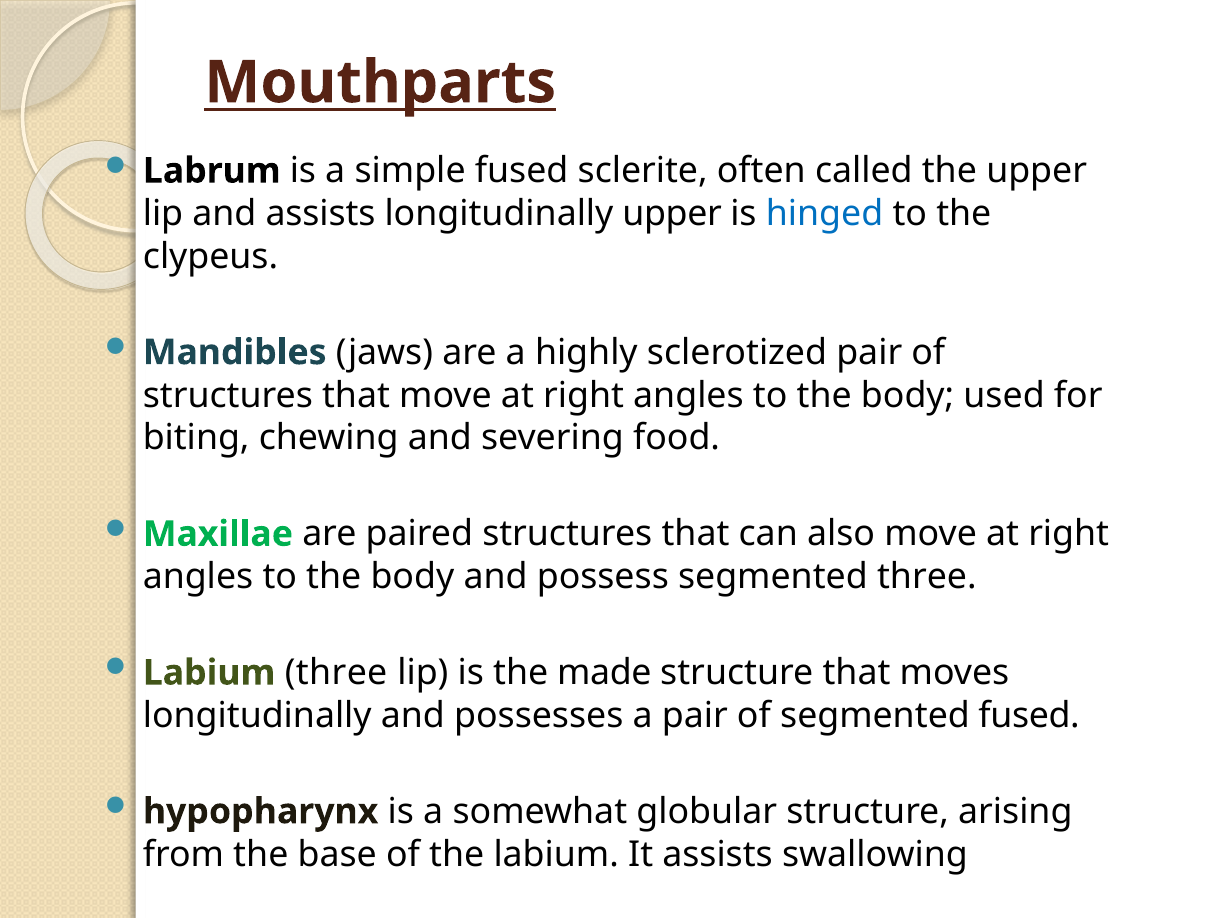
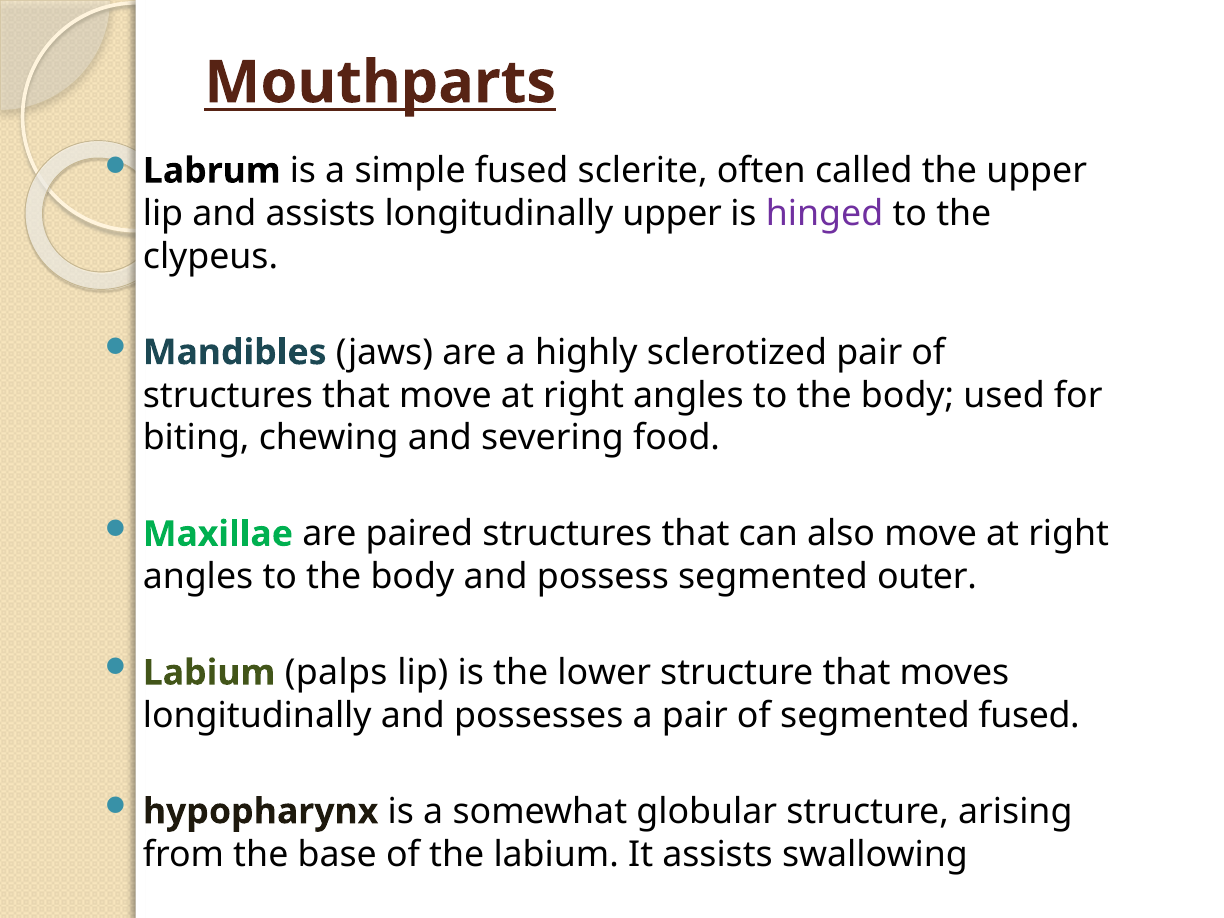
hinged colour: blue -> purple
segmented three: three -> outer
Labium three: three -> palps
made: made -> lower
